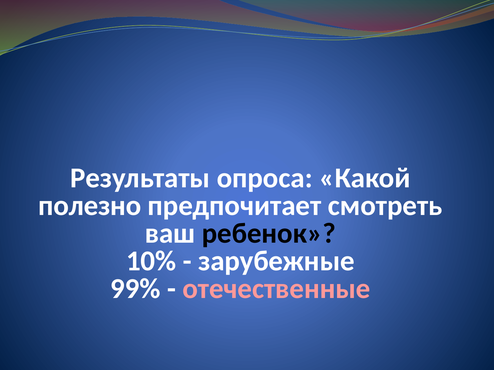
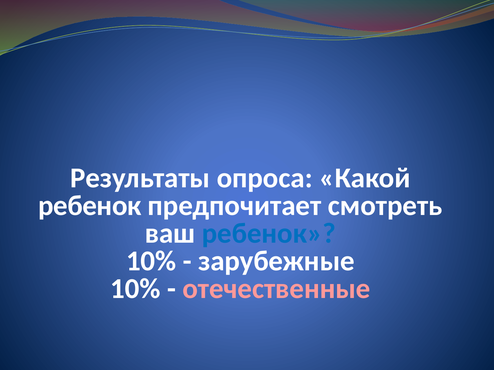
полезно at (90, 206): полезно -> ребенок
ребенок at (269, 234) colour: black -> blue
99% at (135, 289): 99% -> 10%
